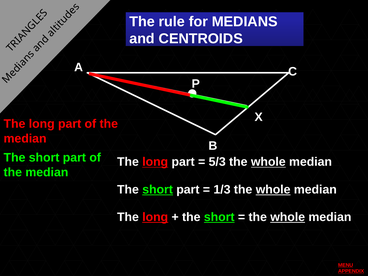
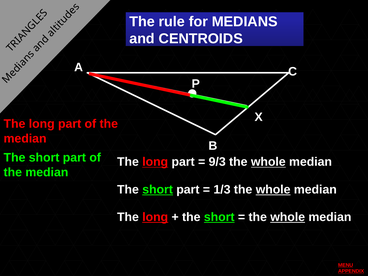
5/3: 5/3 -> 9/3
